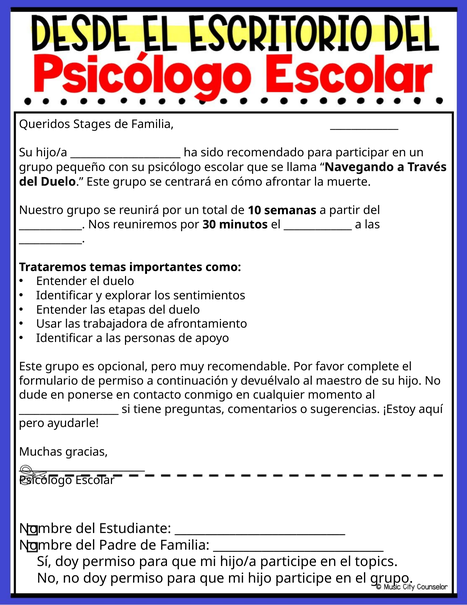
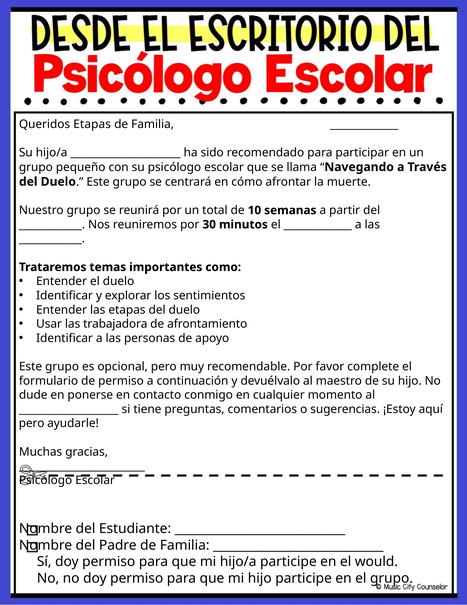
Queridos Stages: Stages -> Etapas
topics: topics -> would
